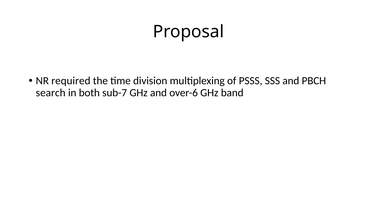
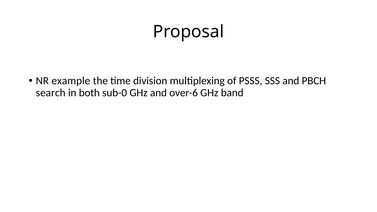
required: required -> example
sub-7: sub-7 -> sub-0
